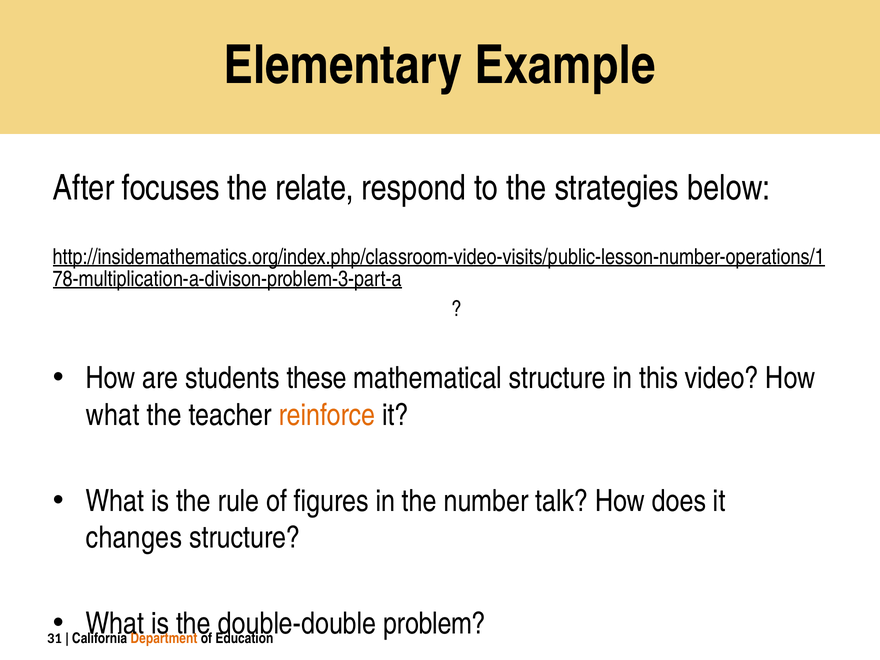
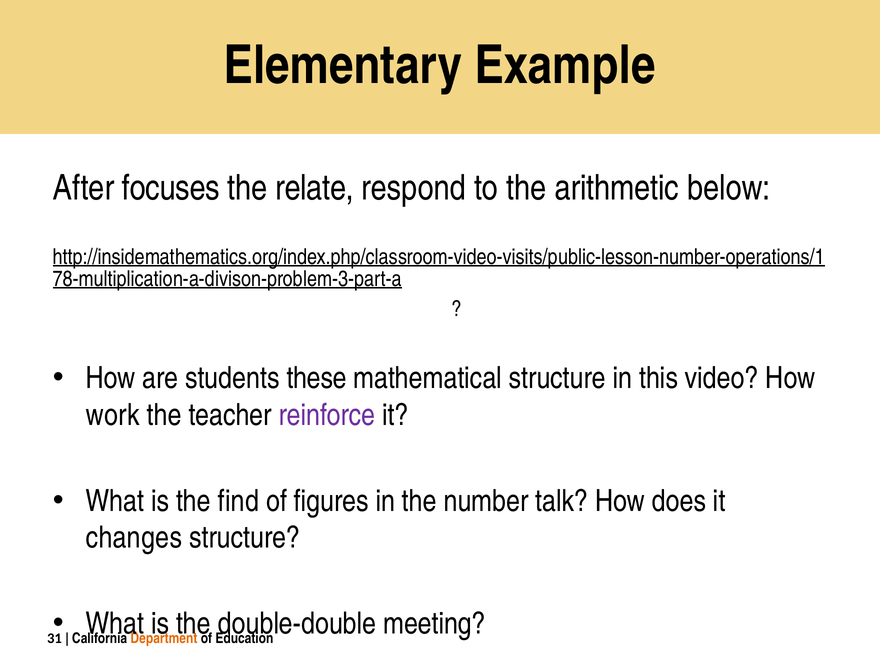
strategies: strategies -> arithmetic
what at (113, 415): what -> work
reinforce colour: orange -> purple
rule: rule -> find
problem: problem -> meeting
